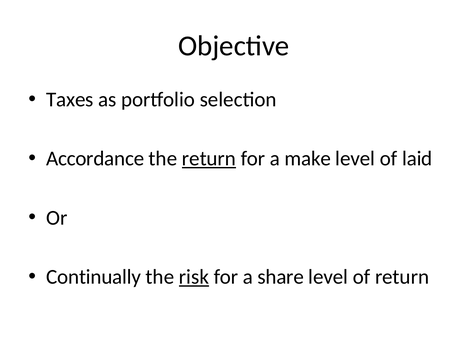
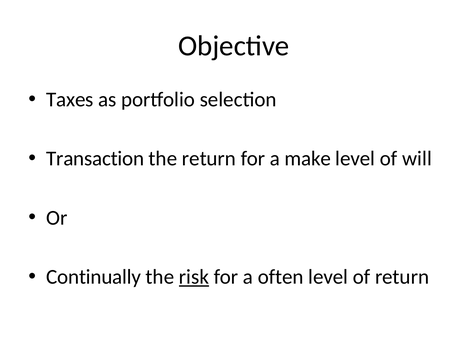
Accordance: Accordance -> Transaction
return at (209, 158) underline: present -> none
laid: laid -> will
share: share -> often
